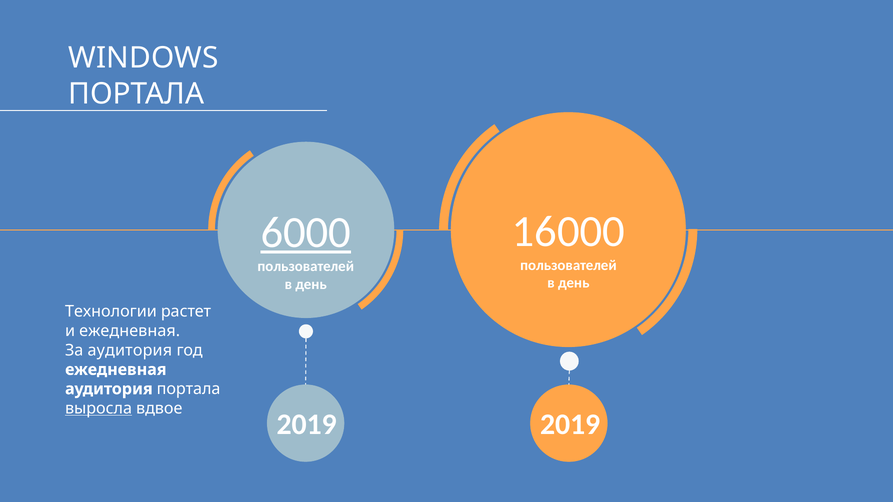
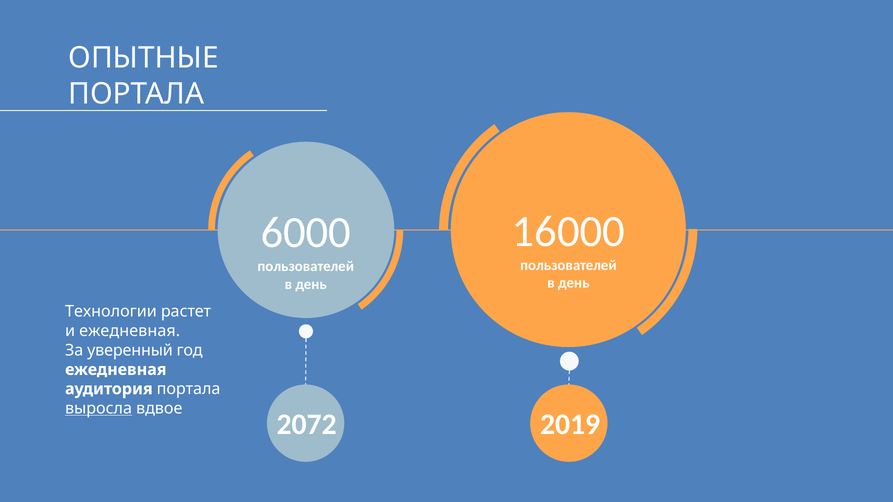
WINDOWS: WINDOWS -> ОПЫТНЫЕ
6000 underline: present -> none
За аудитория: аудитория -> уверенный
2019 at (307, 425): 2019 -> 2072
